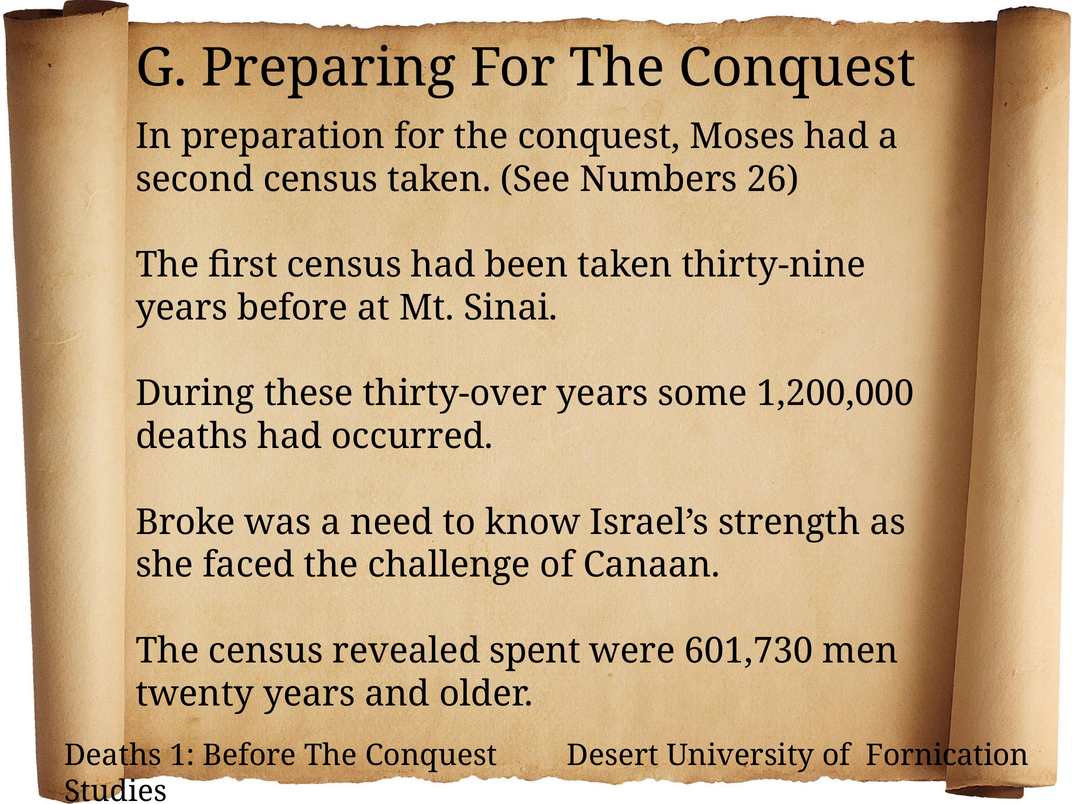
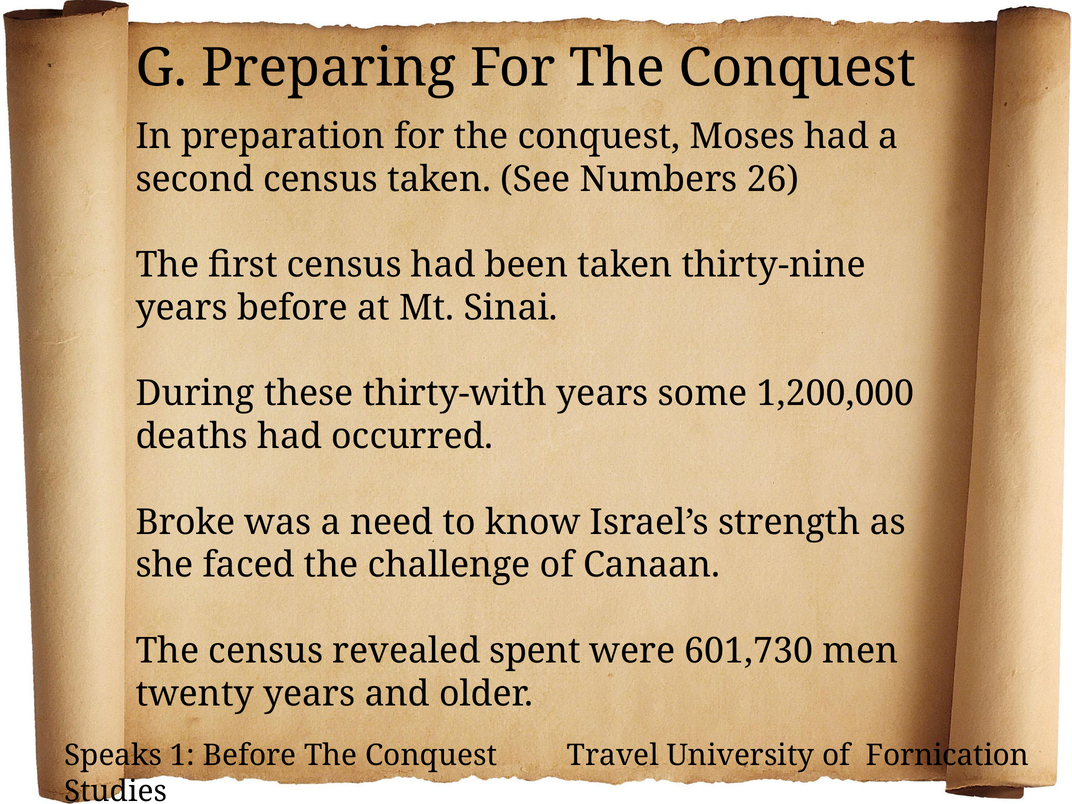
thirty-over: thirty-over -> thirty-with
Deaths at (113, 756): Deaths -> Speaks
Desert: Desert -> Travel
